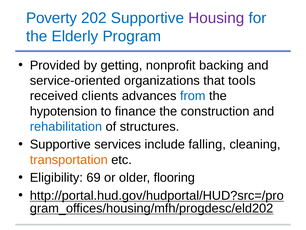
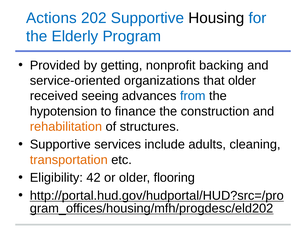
Poverty: Poverty -> Actions
Housing colour: purple -> black
that tools: tools -> older
clients: clients -> seeing
rehabilitation colour: blue -> orange
falling: falling -> adults
69: 69 -> 42
